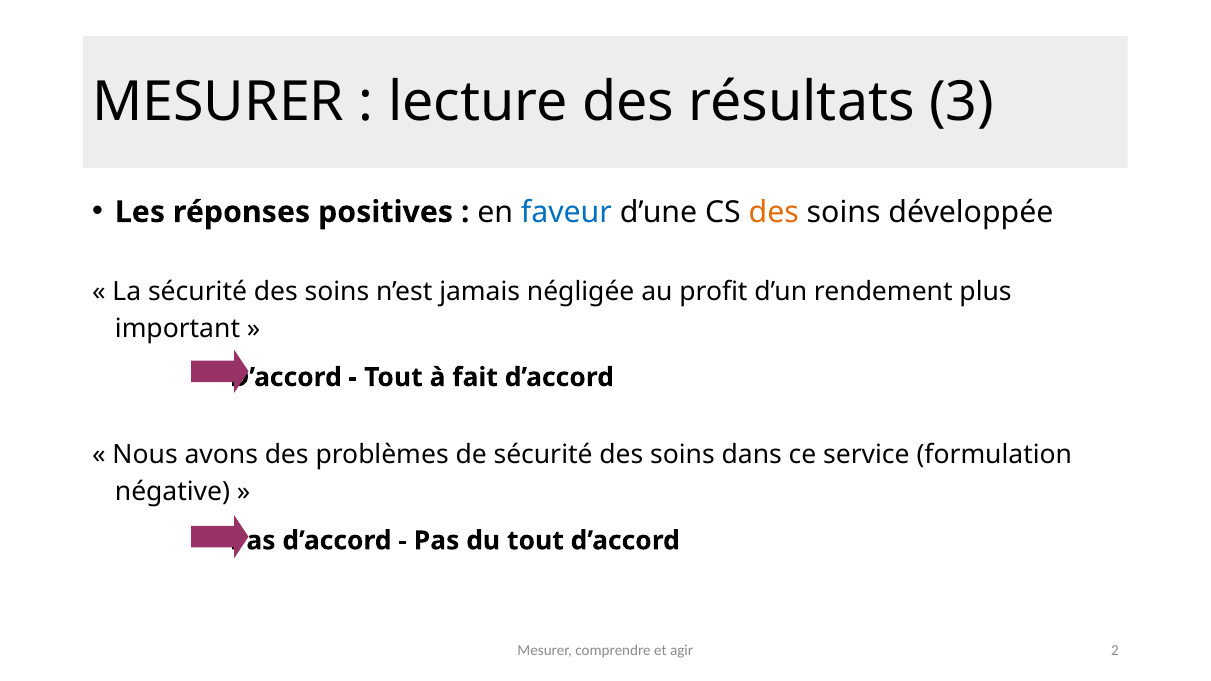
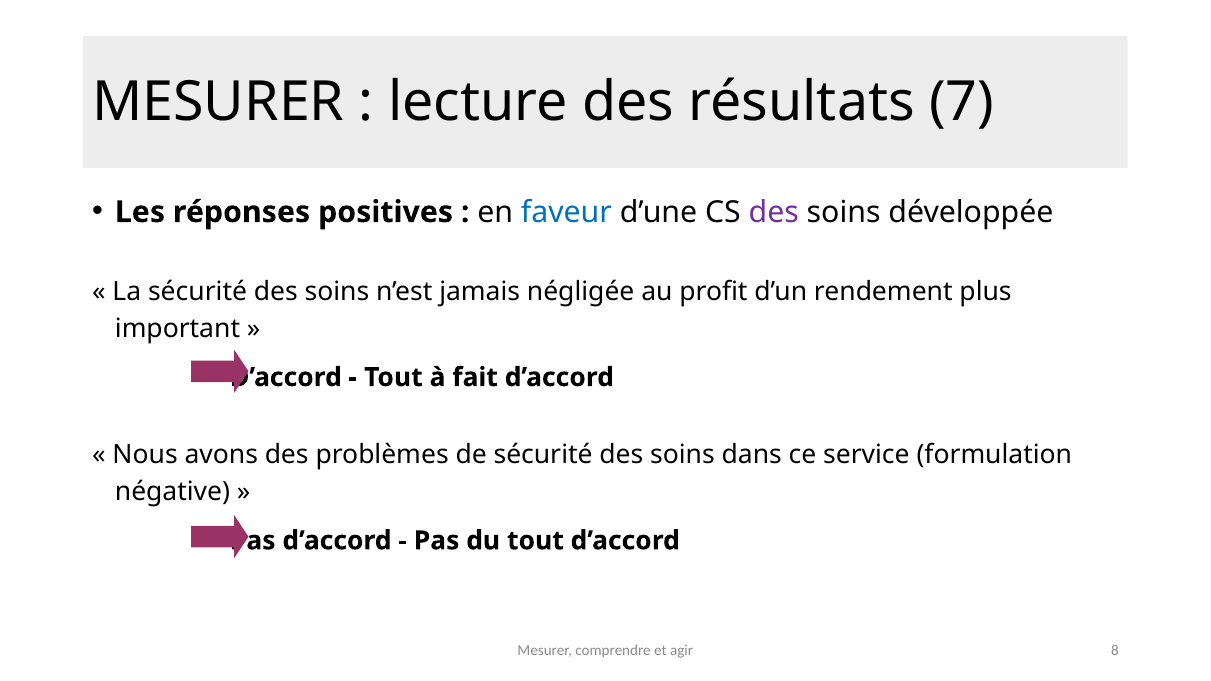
3: 3 -> 7
des at (774, 212) colour: orange -> purple
2: 2 -> 8
